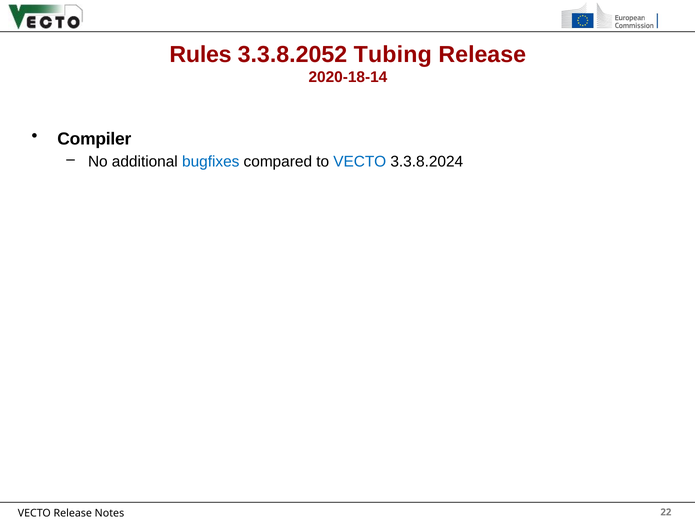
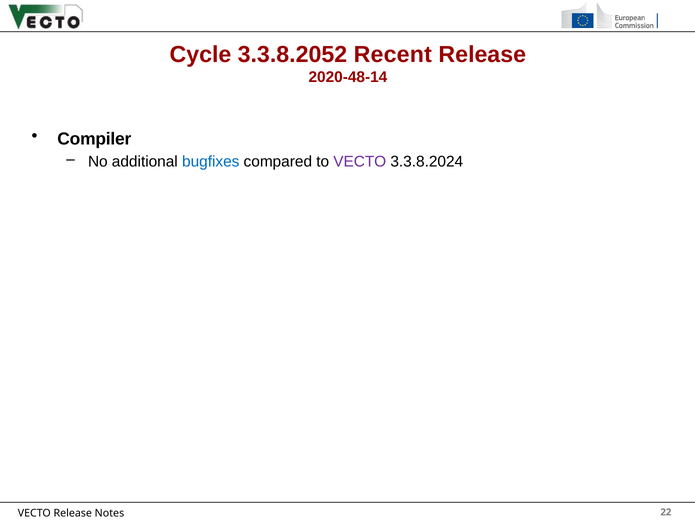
Rules: Rules -> Cycle
Tubing: Tubing -> Recent
2020-18-14: 2020-18-14 -> 2020-48-14
VECTO at (360, 162) colour: blue -> purple
